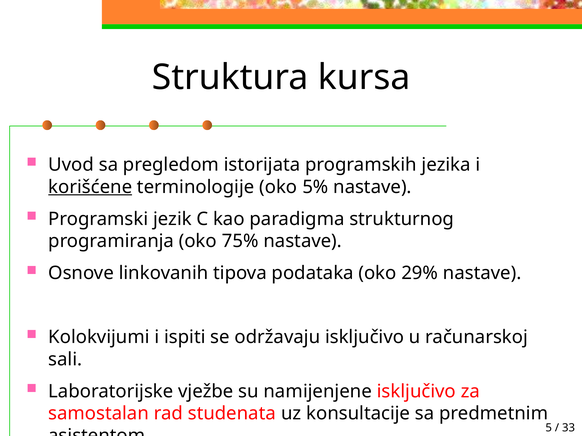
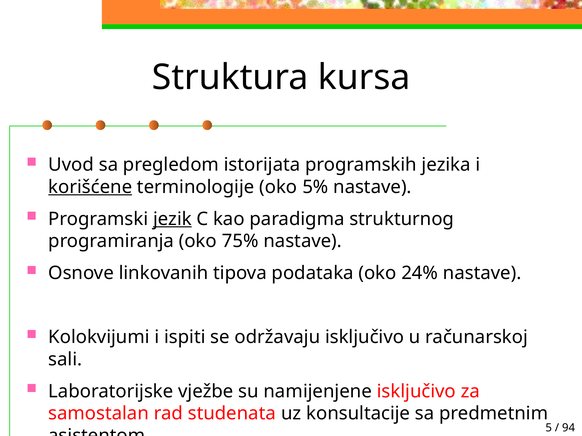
jezik underline: none -> present
29%: 29% -> 24%
33: 33 -> 94
